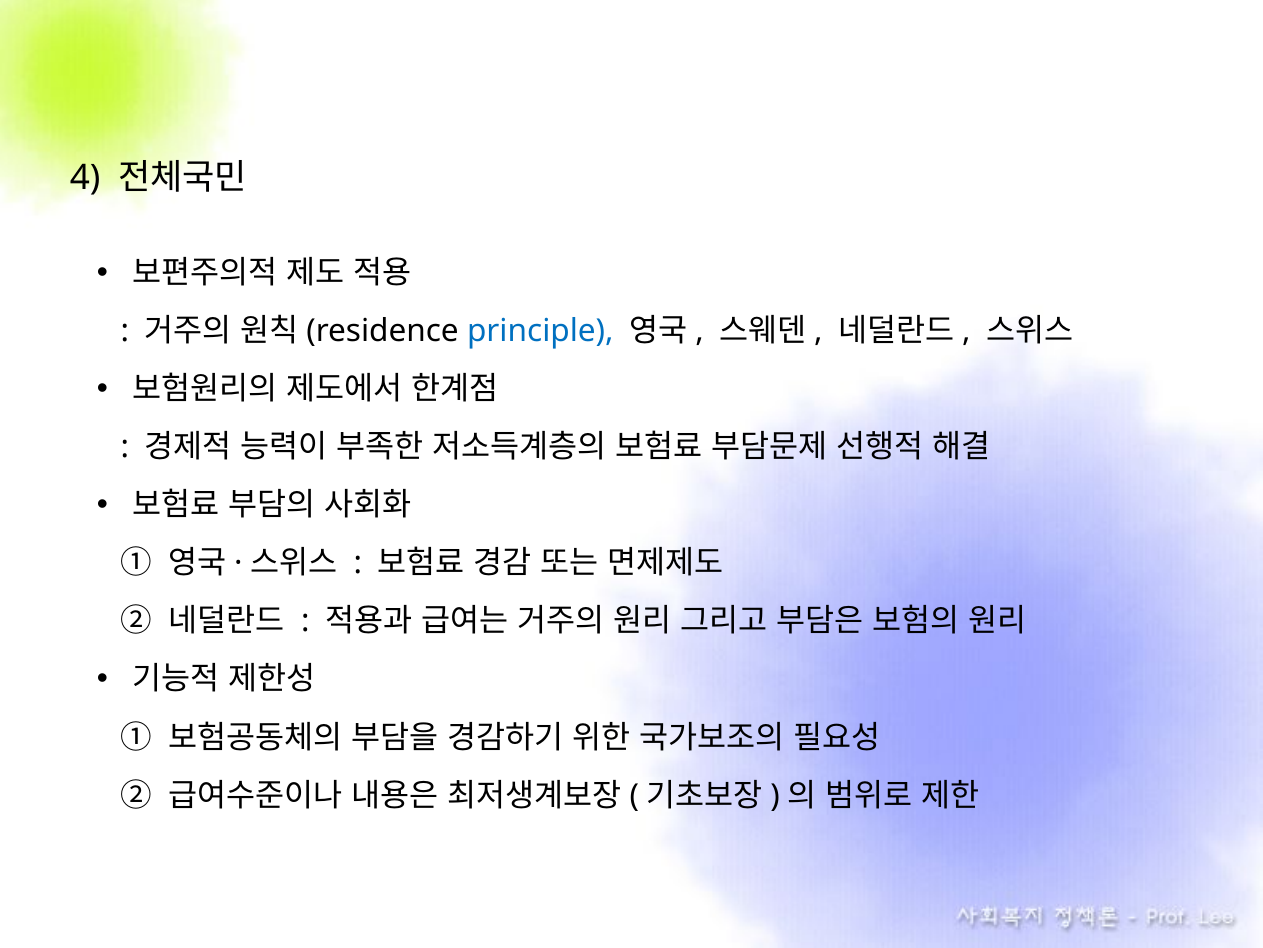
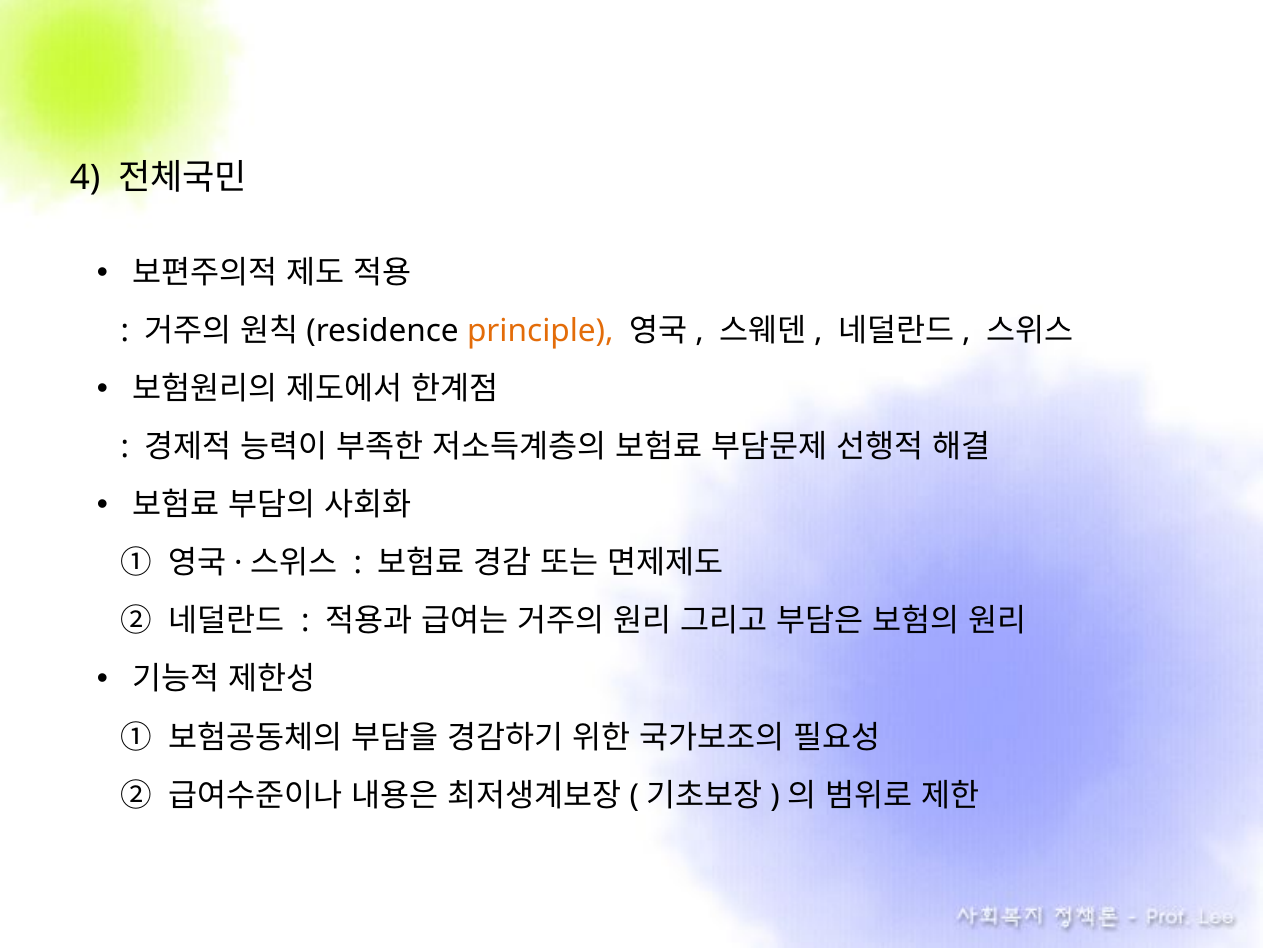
principle colour: blue -> orange
